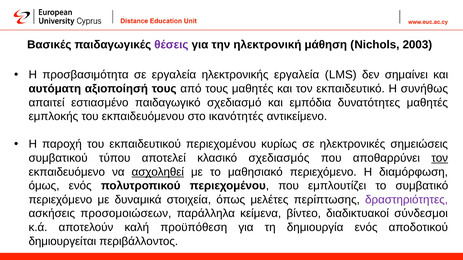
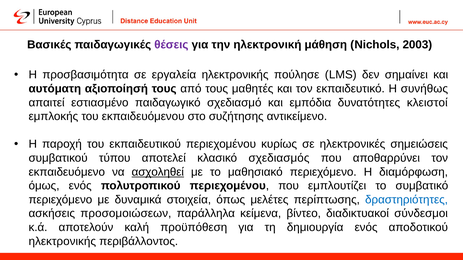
ηλεκτρονικής εργαλεία: εργαλεία -> πούλησε
δυνατότητες μαθητές: μαθητές -> κλειστοί
ικανότητές: ικανότητές -> συζήτησης
τον at (440, 158) underline: present -> none
δραστηριότητες colour: purple -> blue
δημιουργείται at (62, 242): δημιουργείται -> ηλεκτρονικής
